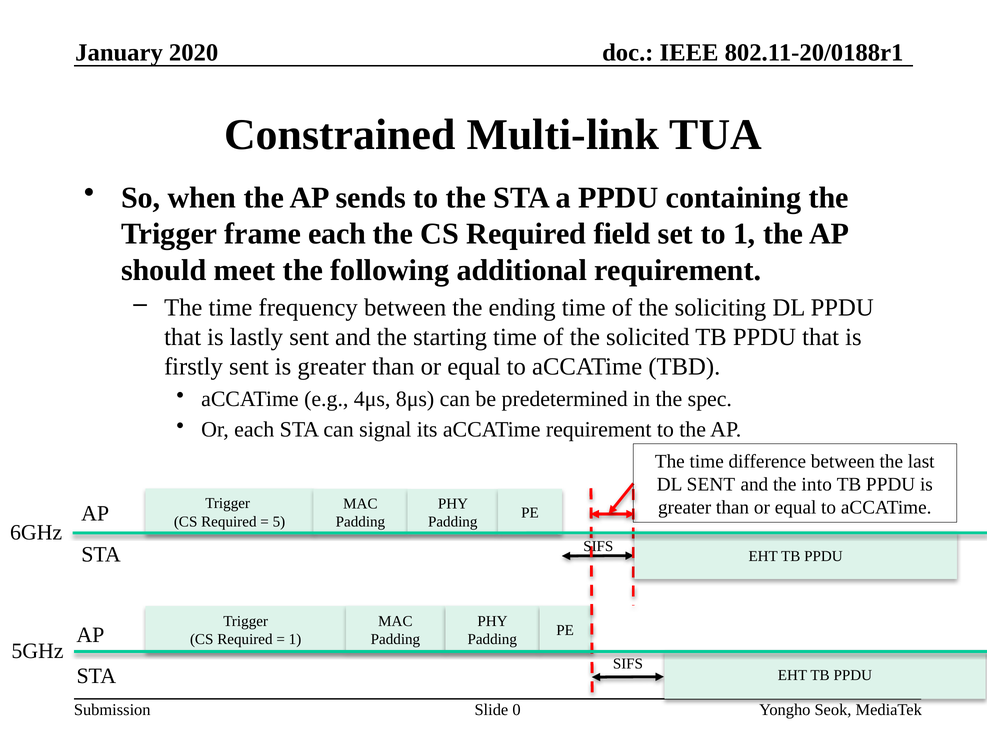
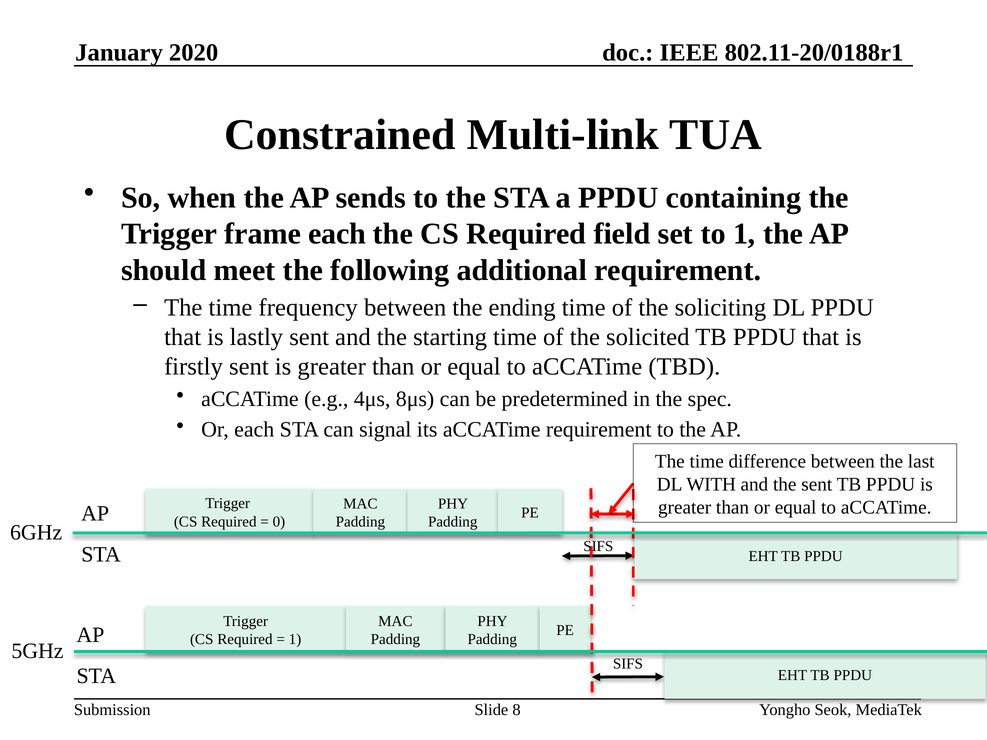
DL SENT: SENT -> WITH
the into: into -> sent
5: 5 -> 0
0: 0 -> 8
